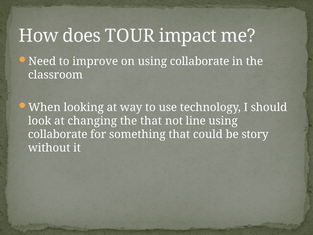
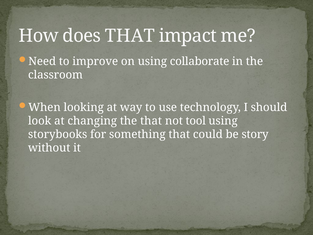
does TOUR: TOUR -> THAT
line: line -> tool
collaborate at (58, 134): collaborate -> storybooks
